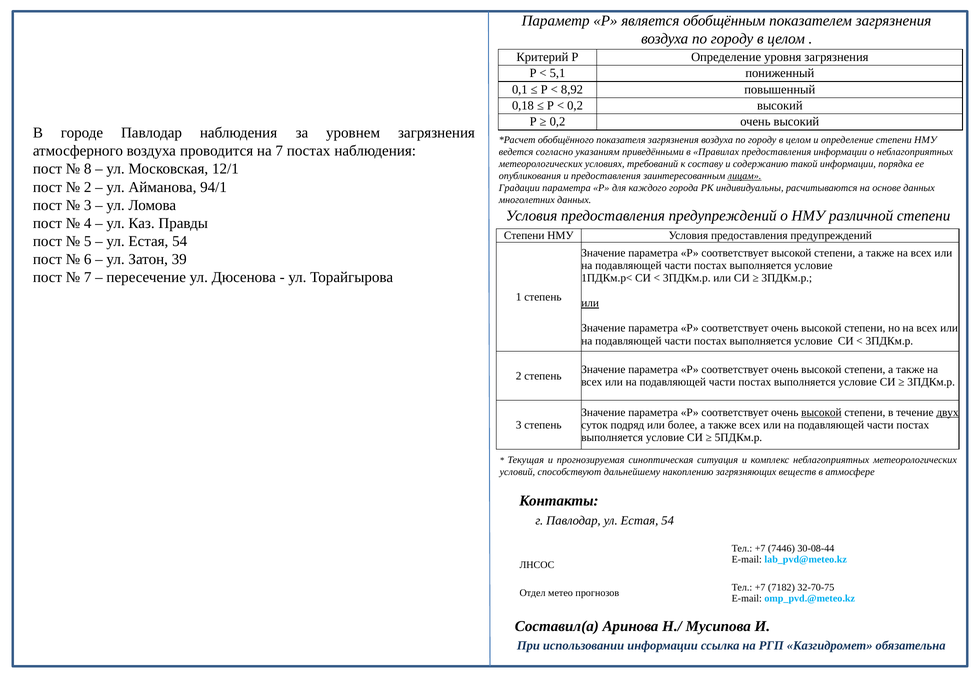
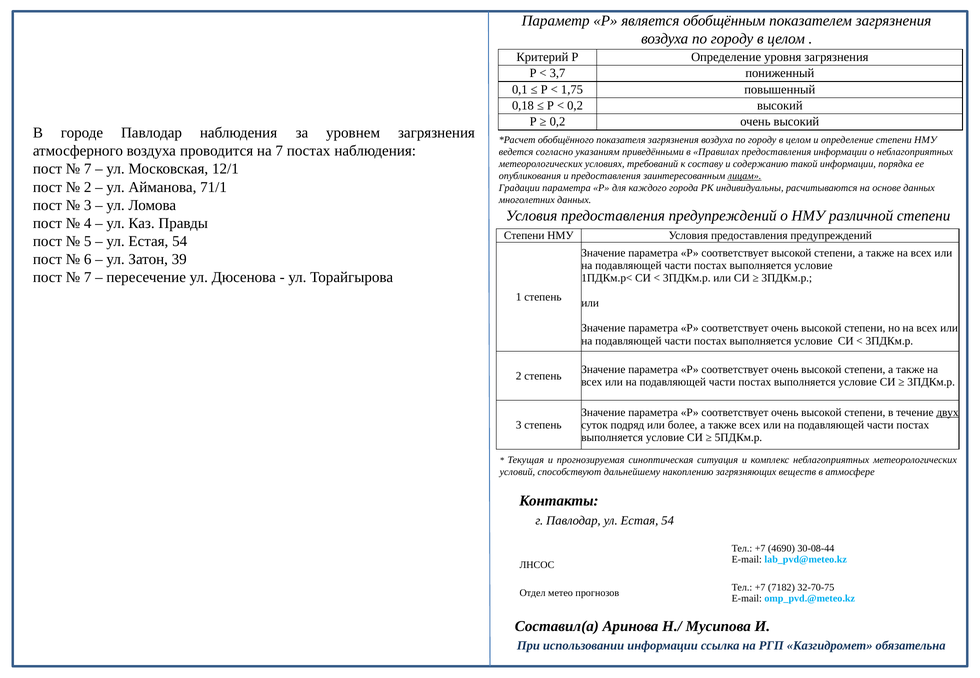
5,1: 5,1 -> 3,7
8,92: 8,92 -> 1,75
8 at (88, 169): 8 -> 7
94/1: 94/1 -> 71/1
или at (590, 303) underline: present -> none
высокой at (821, 413) underline: present -> none
7446: 7446 -> 4690
